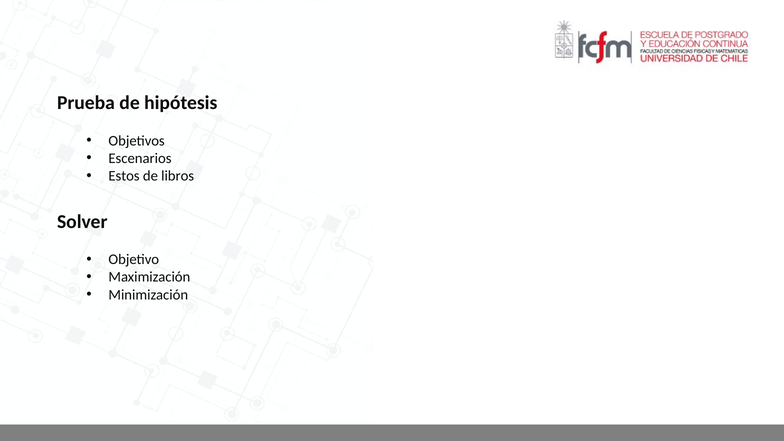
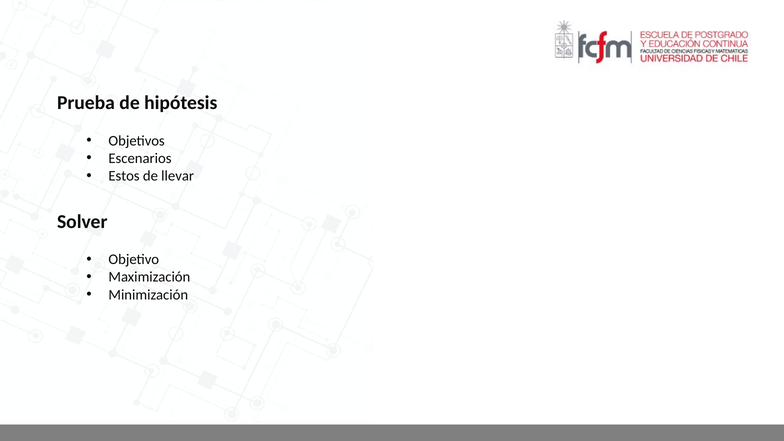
libros: libros -> llevar
